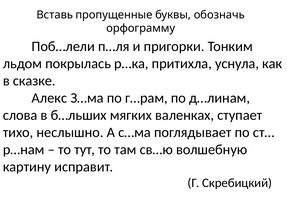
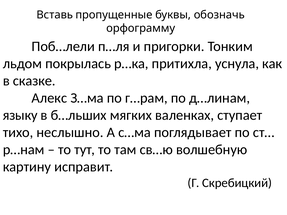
слова: слова -> языку
